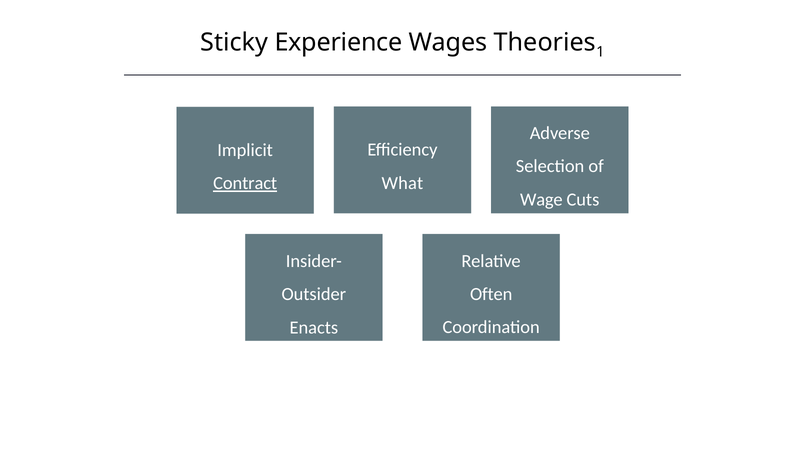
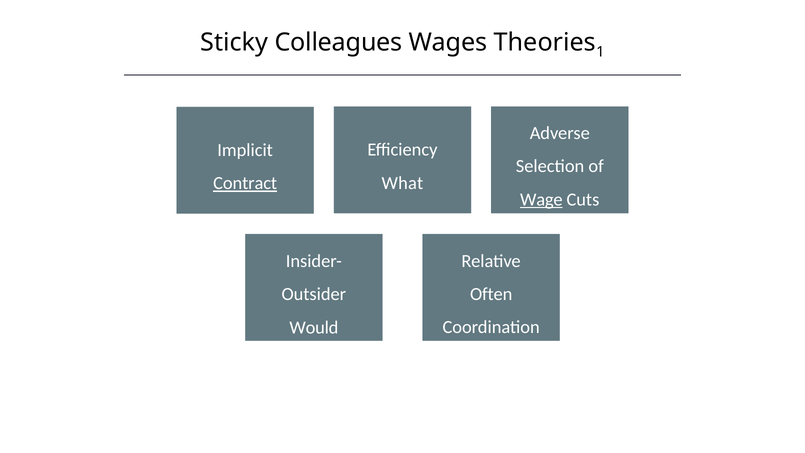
Experience: Experience -> Colleagues
Wage underline: none -> present
Enacts: Enacts -> Would
